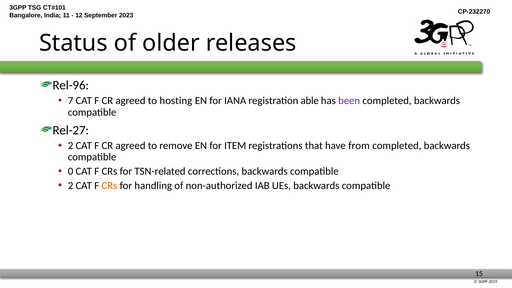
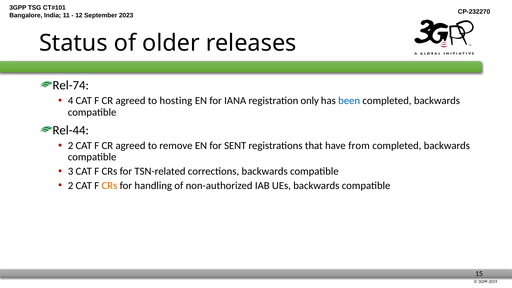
Rel-96: Rel-96 -> Rel-74
7: 7 -> 4
able: able -> only
been colour: purple -> blue
Rel-27: Rel-27 -> Rel-44
ITEM: ITEM -> SENT
0: 0 -> 3
